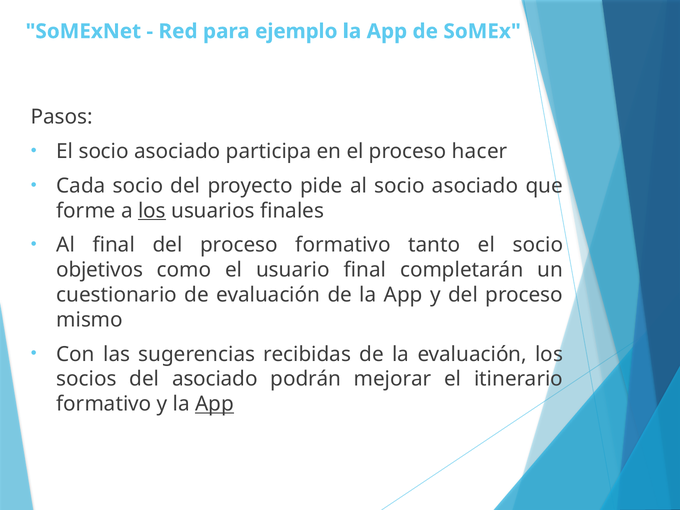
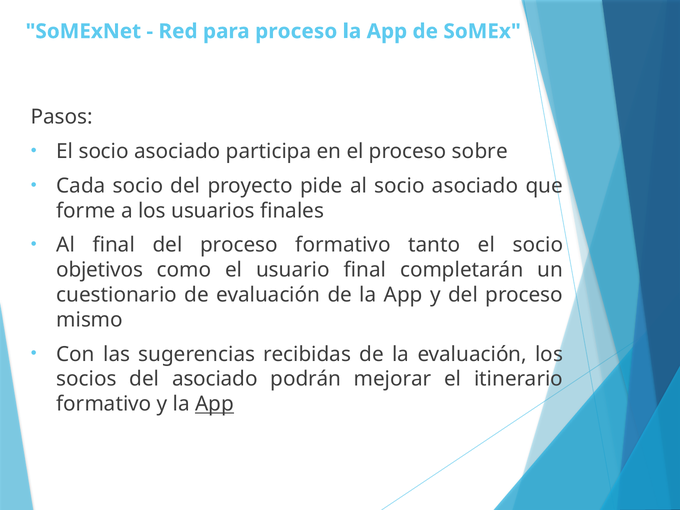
para ejemplo: ejemplo -> proceso
hacer: hacer -> sobre
los at (152, 211) underline: present -> none
